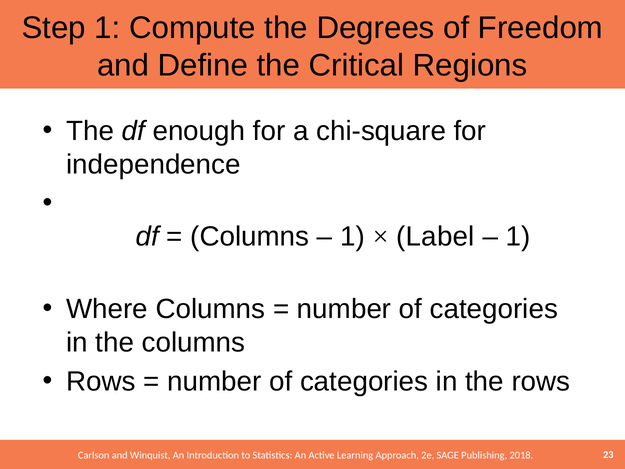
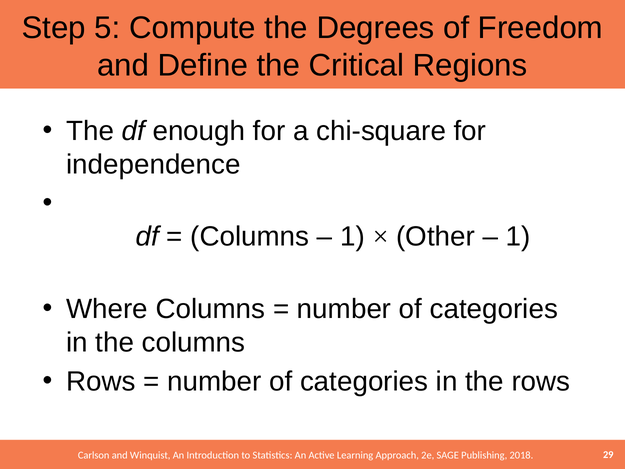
Step 1: 1 -> 5
Label: Label -> Other
23: 23 -> 29
